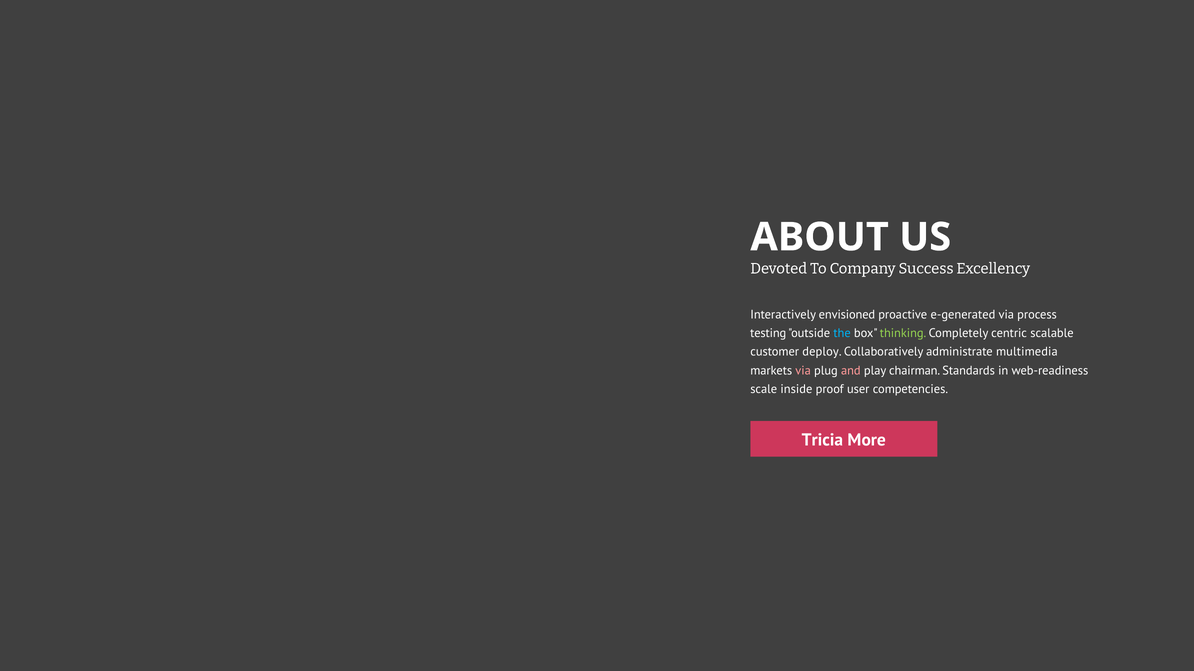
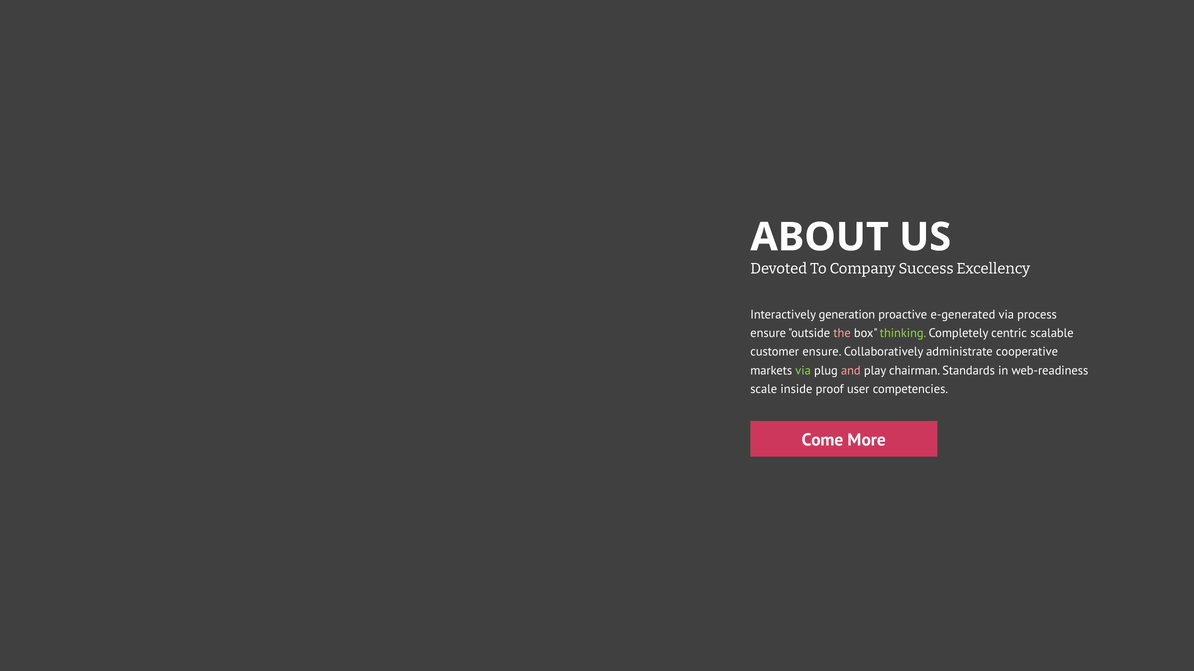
envisioned: envisioned -> generation
testing at (768, 333): testing -> ensure
the colour: light blue -> pink
customer deploy: deploy -> ensure
multimedia: multimedia -> cooperative
via at (803, 371) colour: pink -> light green
Tricia: Tricia -> Come
